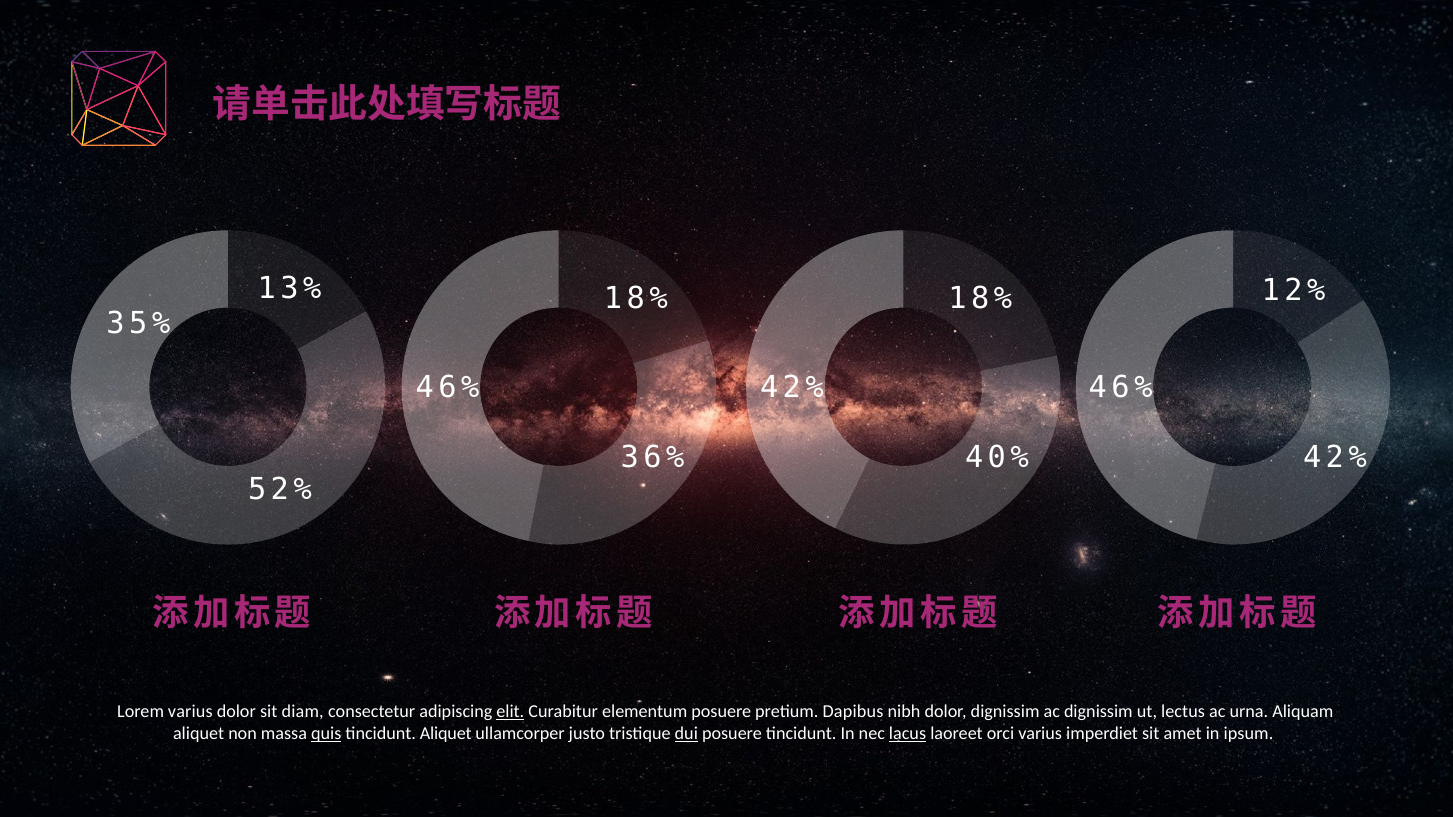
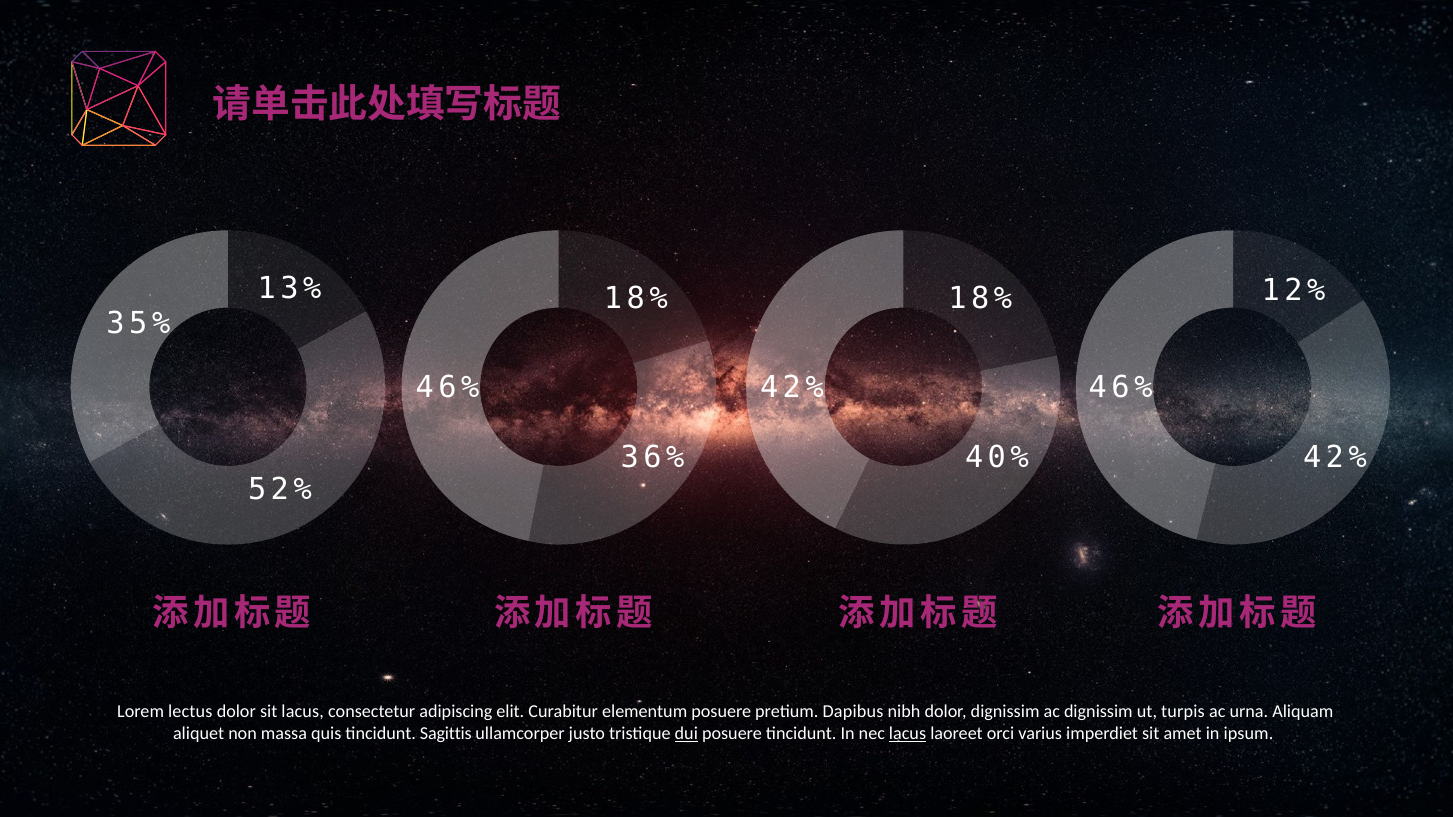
Lorem varius: varius -> lectus
sit diam: diam -> lacus
elit underline: present -> none
lectus: lectus -> turpis
quis underline: present -> none
tincidunt Aliquet: Aliquet -> Sagittis
